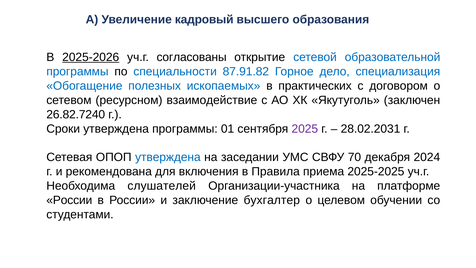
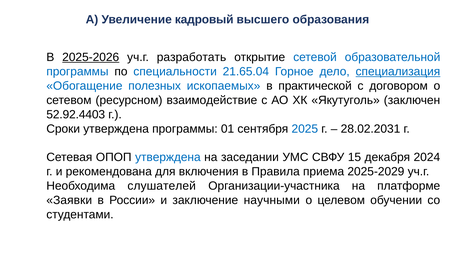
согласованы: согласованы -> разработать
87.91.82: 87.91.82 -> 21.65.04
специализация underline: none -> present
практических: практических -> практической
26.82.7240: 26.82.7240 -> 52.92.4403
2025 colour: purple -> blue
70: 70 -> 15
2025-2025: 2025-2025 -> 2025-2029
России at (69, 200): России -> Заявки
бухгалтер: бухгалтер -> научными
